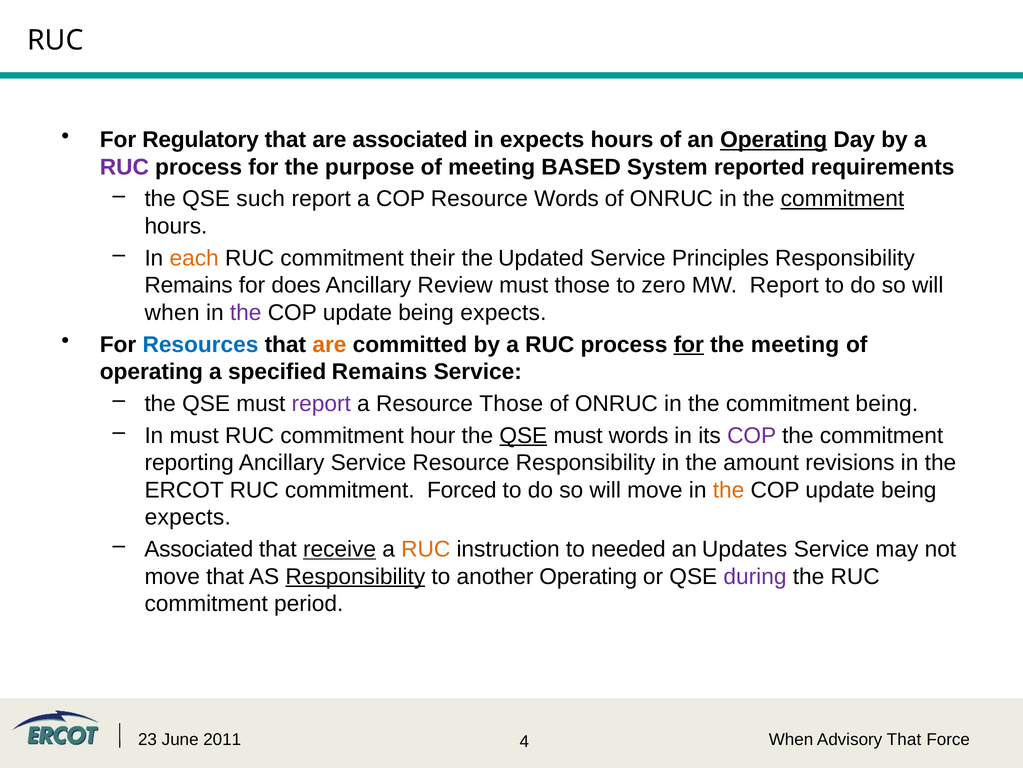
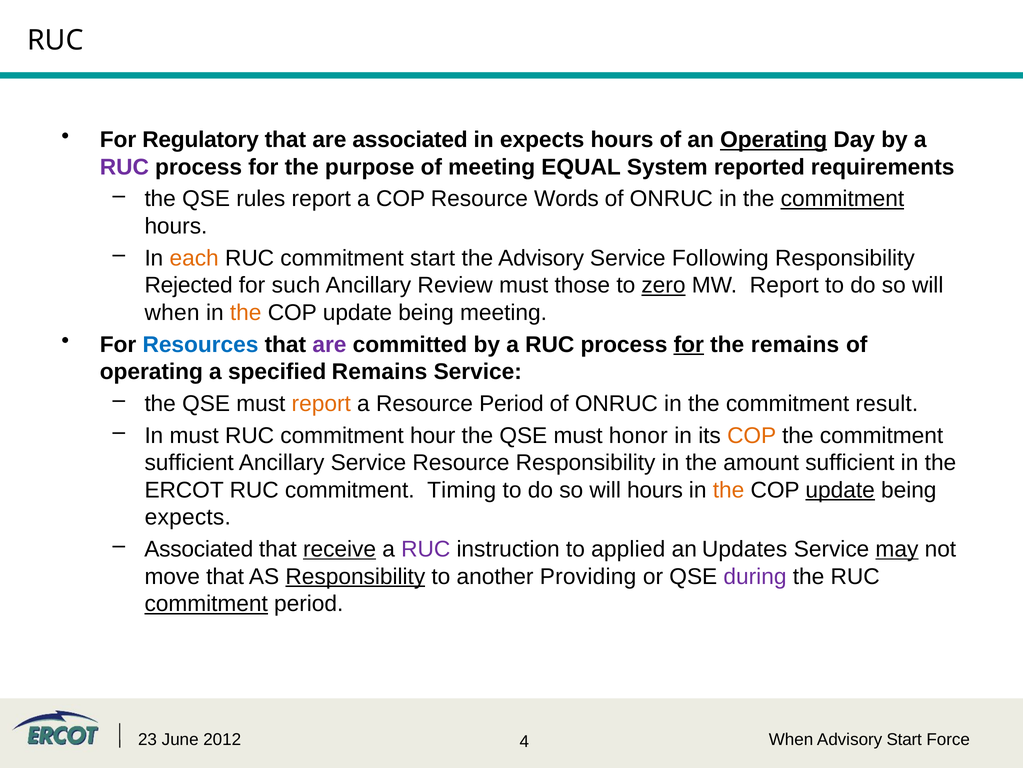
BASED: BASED -> EQUAL
such: such -> rules
commitment their: their -> start
the Updated: Updated -> Advisory
Principles: Principles -> Following
Remains at (189, 285): Remains -> Rejected
does: does -> such
zero underline: none -> present
the at (246, 312) colour: purple -> orange
expects at (503, 312): expects -> meeting
are at (329, 344) colour: orange -> purple
the meeting: meeting -> remains
report at (321, 403) colour: purple -> orange
Resource Those: Those -> Period
commitment being: being -> result
QSE at (523, 435) underline: present -> none
must words: words -> honor
COP at (752, 435) colour: purple -> orange
reporting at (189, 462): reporting -> sufficient
amount revisions: revisions -> sufficient
Forced: Forced -> Timing
will move: move -> hours
update at (840, 490) underline: none -> present
RUC at (426, 549) colour: orange -> purple
needed: needed -> applied
may underline: none -> present
another Operating: Operating -> Providing
commitment at (206, 603) underline: none -> present
2011: 2011 -> 2012
Advisory That: That -> Start
